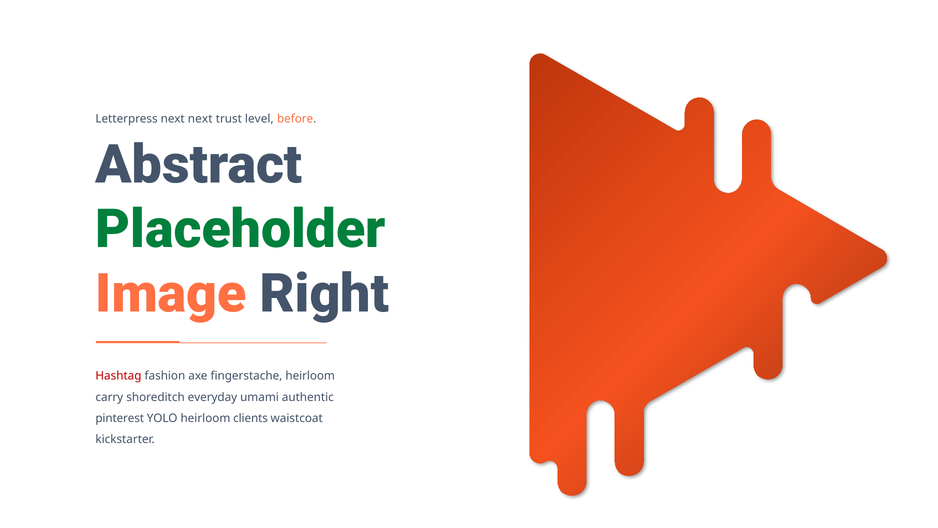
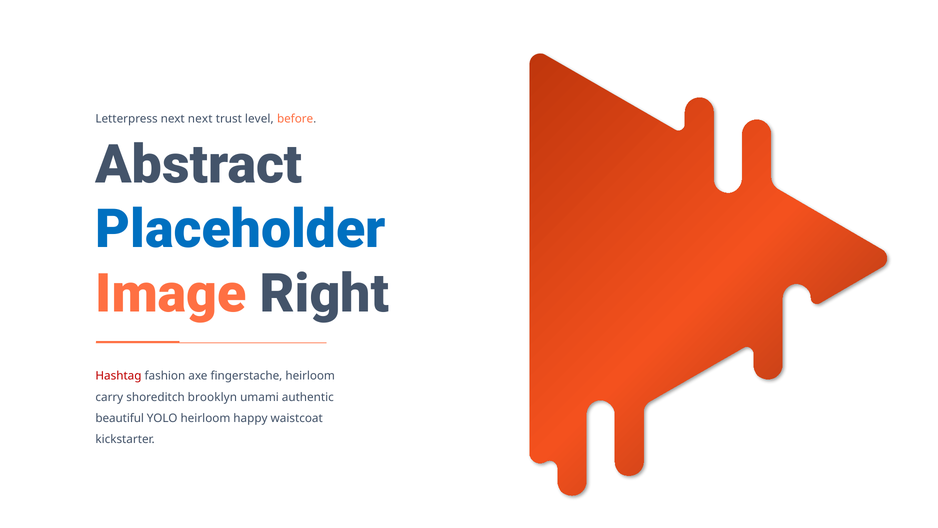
Placeholder colour: green -> blue
everyday: everyday -> brooklyn
pinterest: pinterest -> beautiful
clients: clients -> happy
